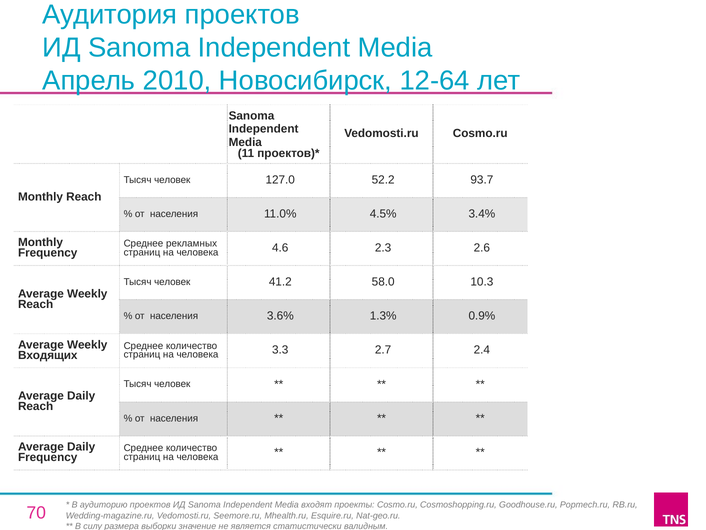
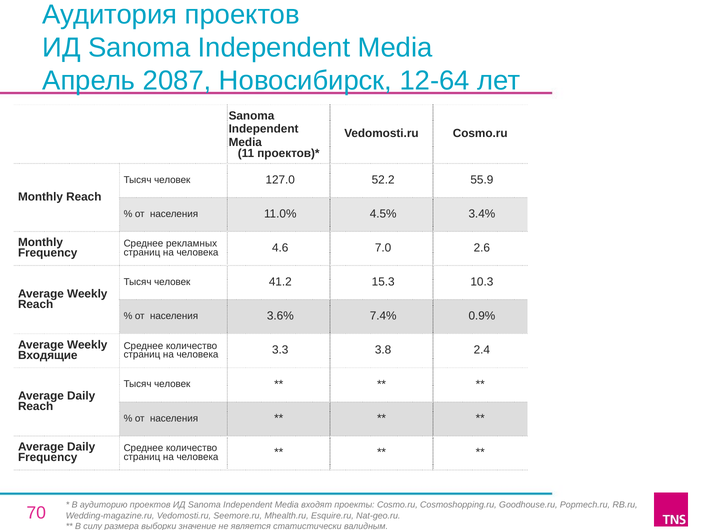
2010: 2010 -> 2087
93.7: 93.7 -> 55.9
2.3: 2.3 -> 7.0
58.0: 58.0 -> 15.3
1.3%: 1.3% -> 7.4%
Входящих: Входящих -> Входящие
2.7: 2.7 -> 3.8
